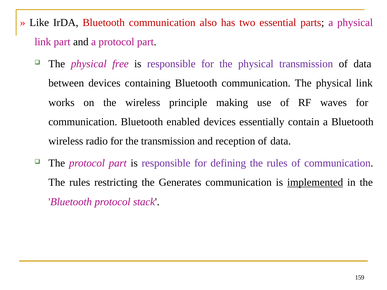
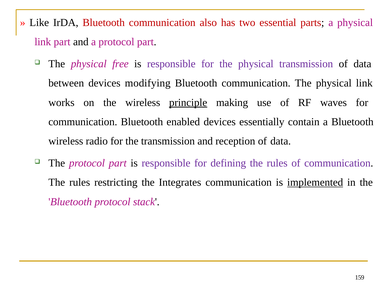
containing: containing -> modifying
principle underline: none -> present
Generates: Generates -> Integrates
